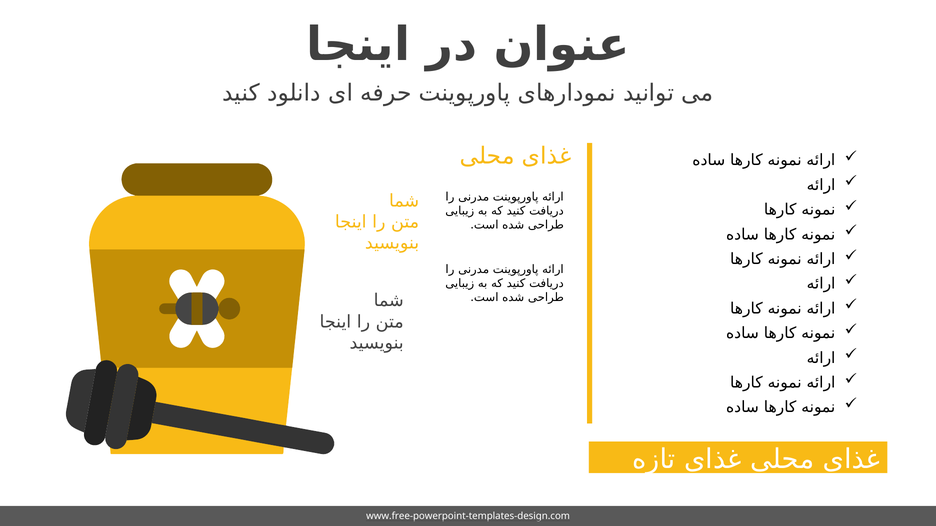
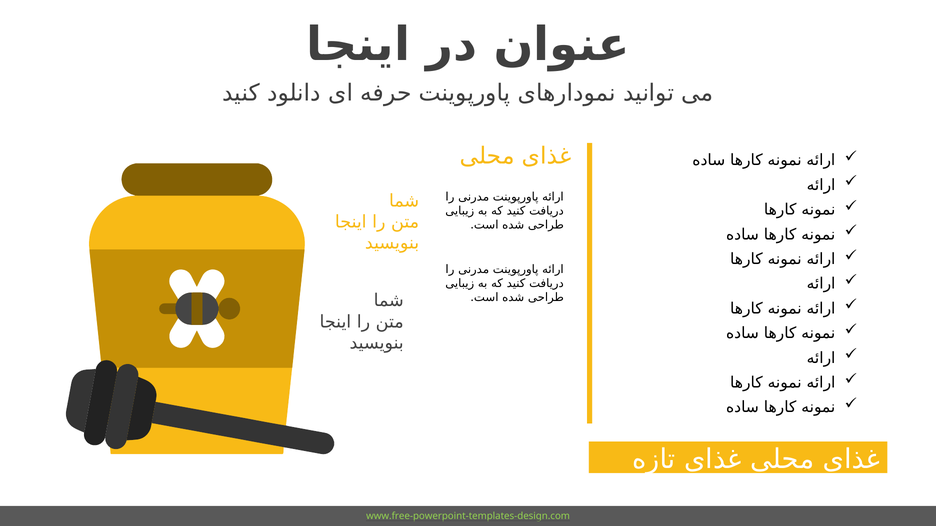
www.free-powerpoint-templates-design.com colour: white -> light green
